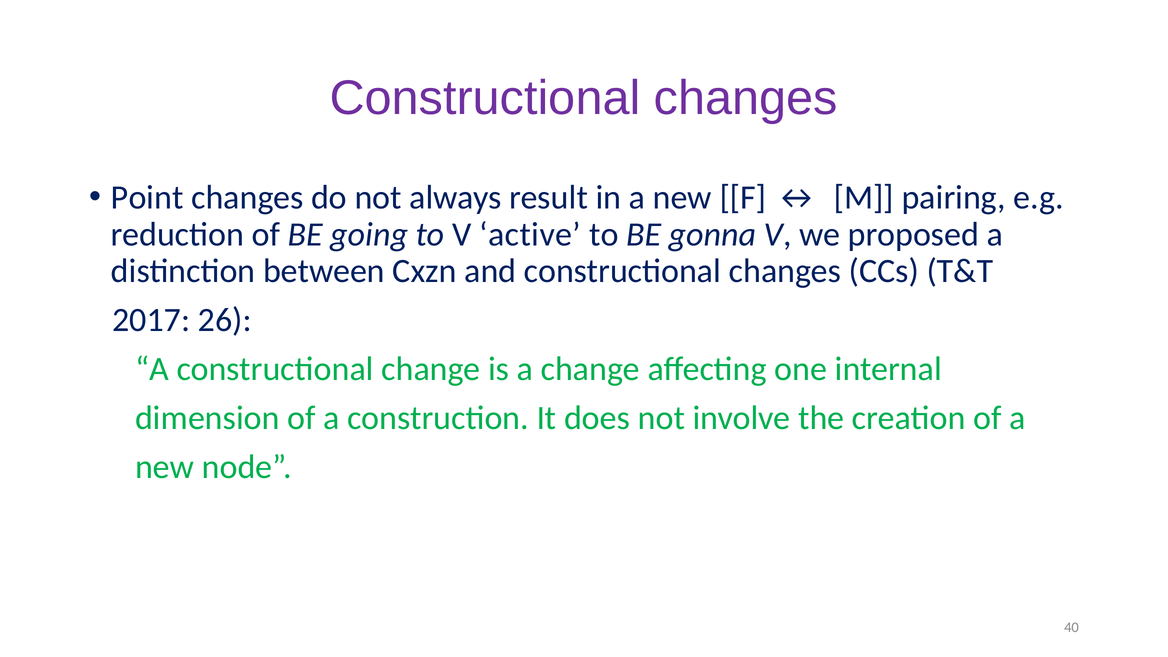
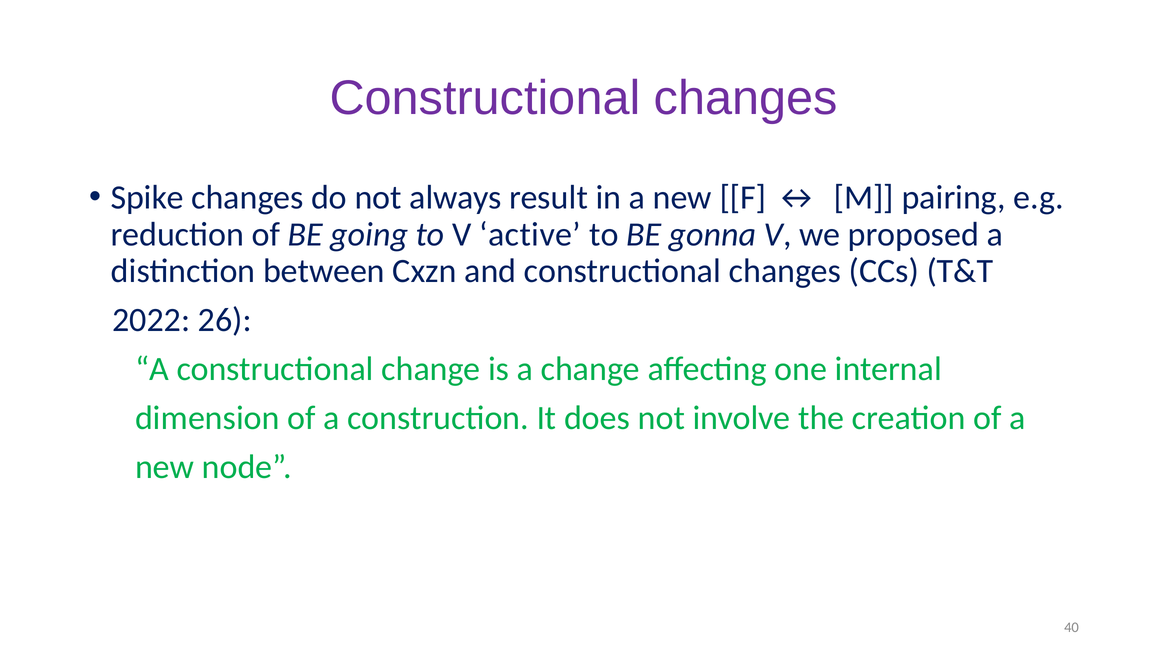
Point: Point -> Spike
2017: 2017 -> 2022
